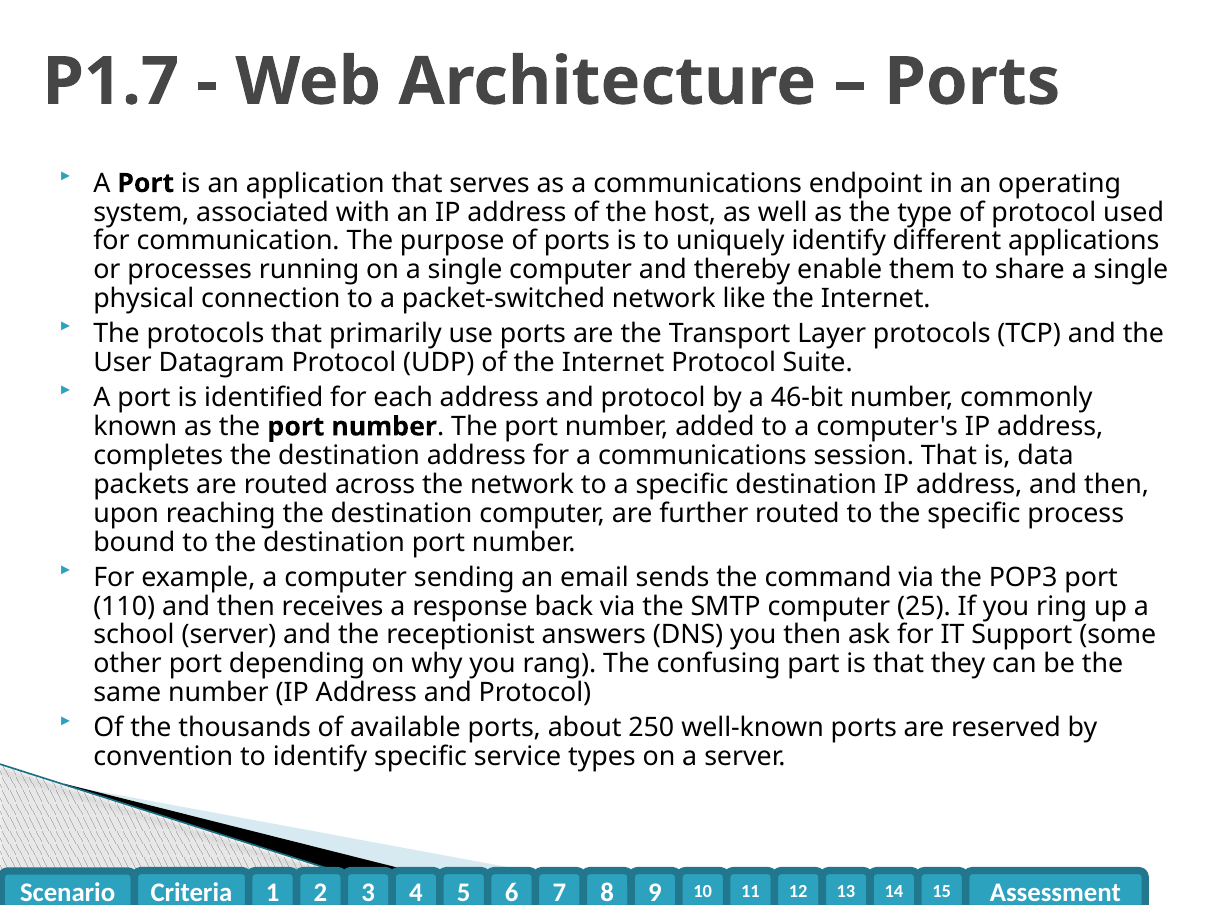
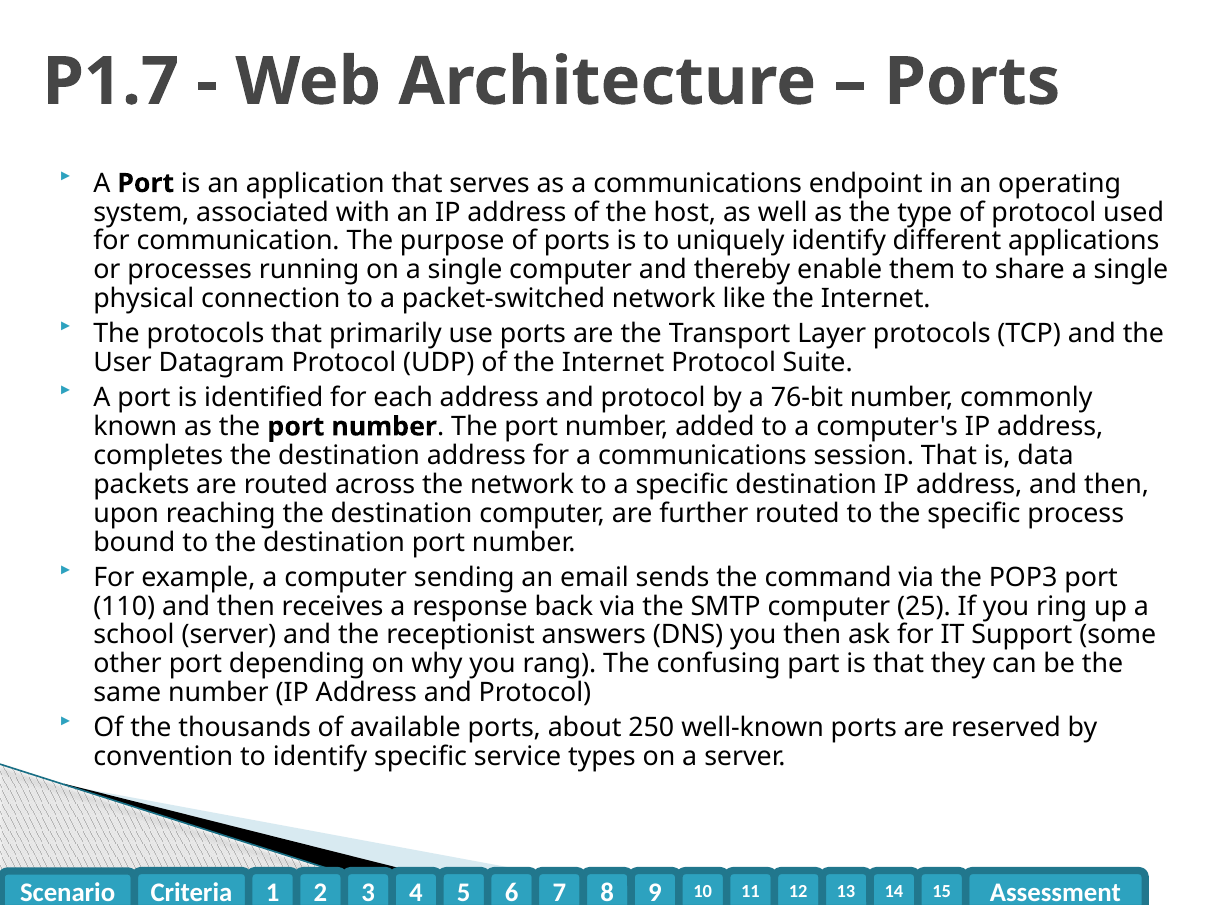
46-bit: 46-bit -> 76-bit
